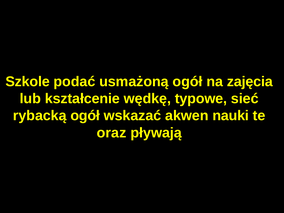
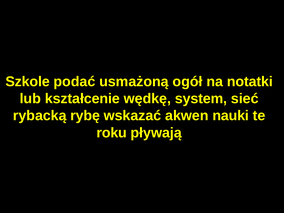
zajęcia: zajęcia -> notatki
typowe: typowe -> system
rybacką ogół: ogół -> rybę
oraz: oraz -> roku
